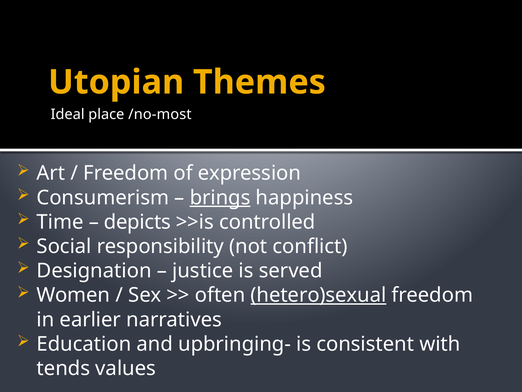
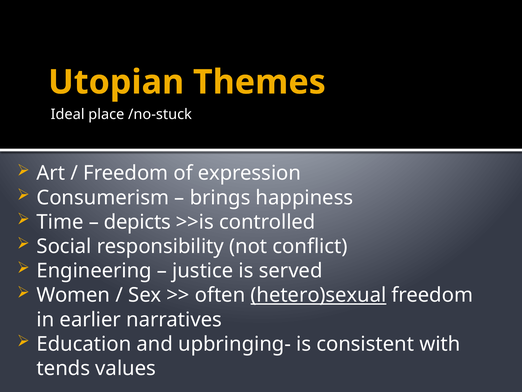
/no-most: /no-most -> /no-stuck
brings underline: present -> none
Designation: Designation -> Engineering
